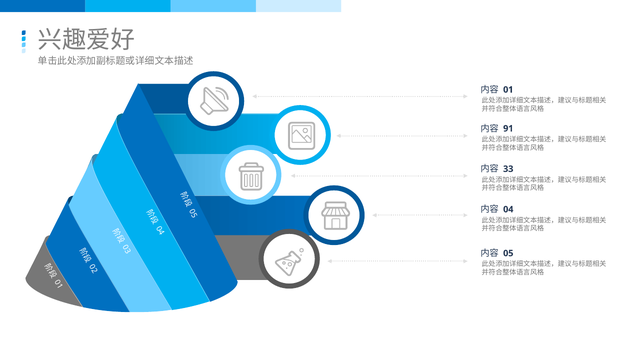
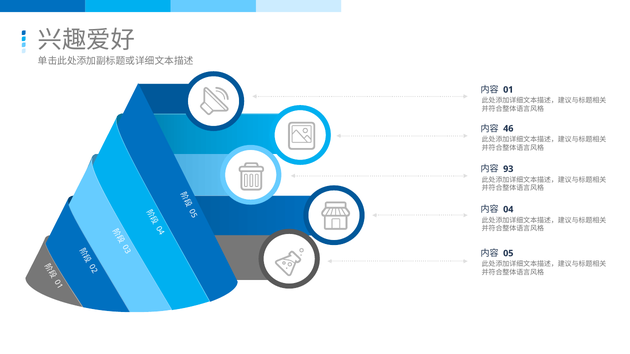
91: 91 -> 46
33: 33 -> 93
